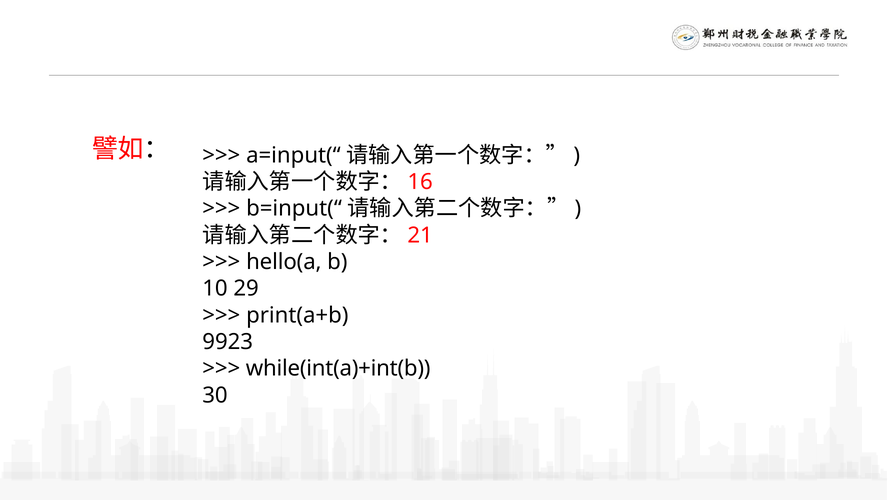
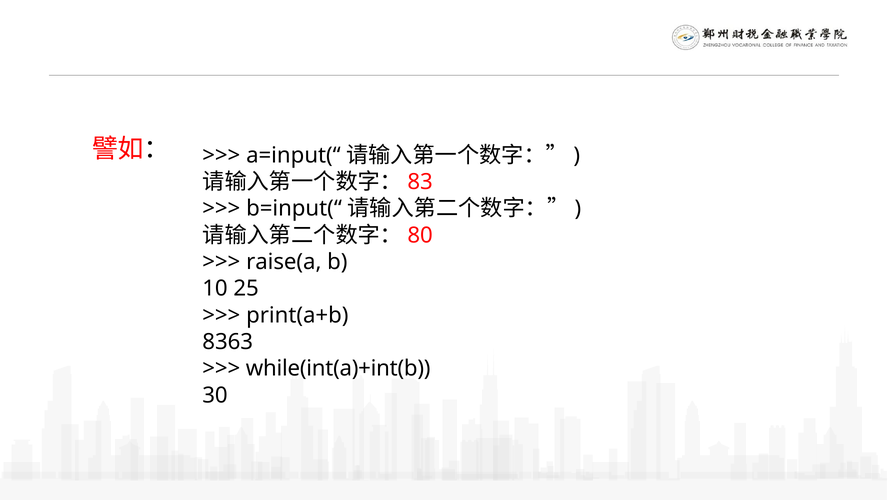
16: 16 -> 83
21: 21 -> 80
hello(a: hello(a -> raise(a
29: 29 -> 25
9923: 9923 -> 8363
